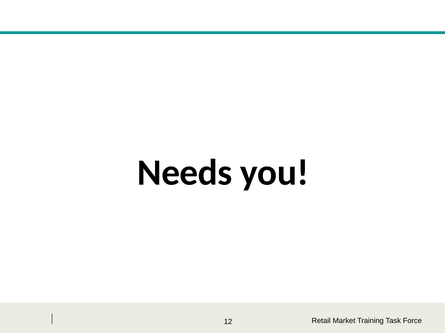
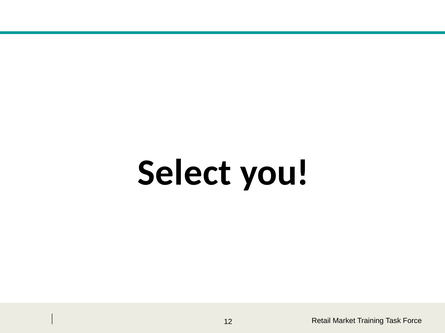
Needs: Needs -> Select
